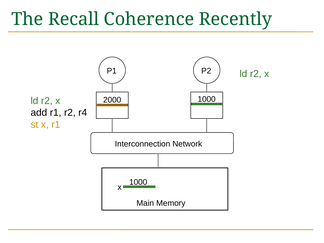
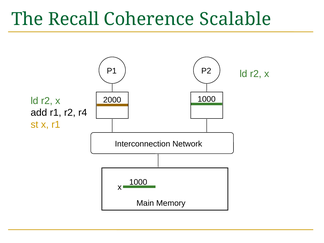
Recently: Recently -> Scalable
